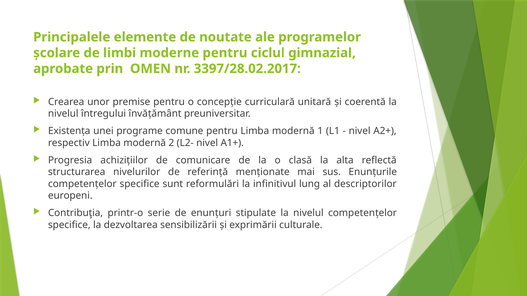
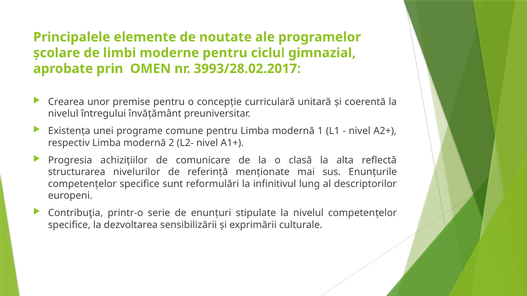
3397/28.02.2017: 3397/28.02.2017 -> 3993/28.02.2017
